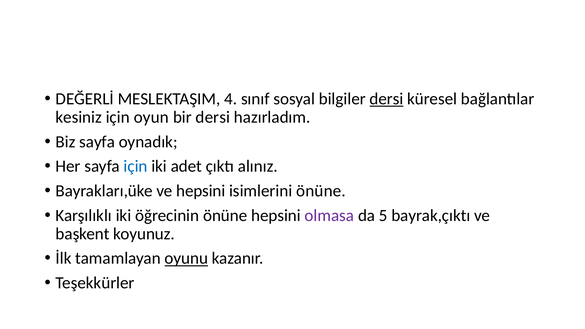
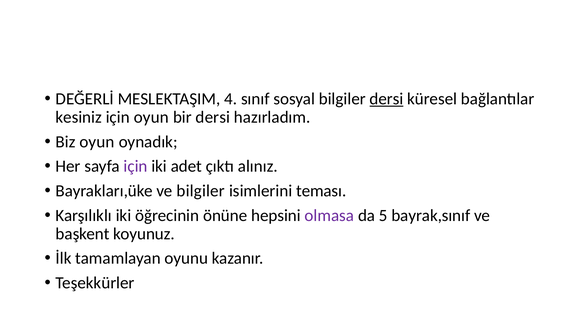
Biz sayfa: sayfa -> oyun
için at (136, 166) colour: blue -> purple
ve hepsini: hepsini -> bilgiler
isimlerini önüne: önüne -> teması
bayrak,çıktı: bayrak,çıktı -> bayrak,sınıf
oyunu underline: present -> none
